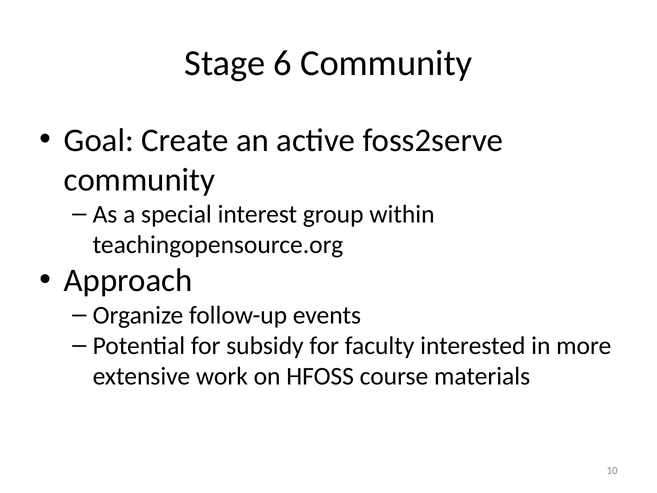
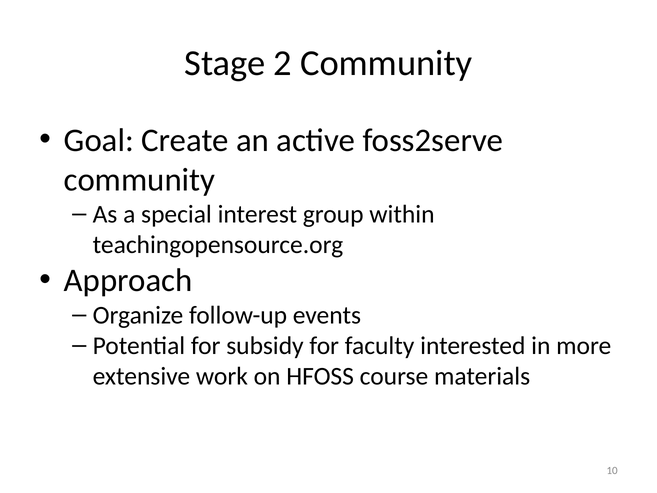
6: 6 -> 2
